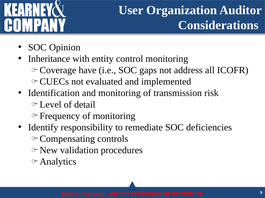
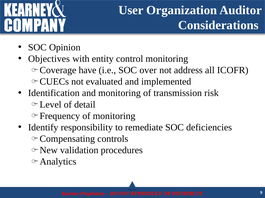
Inheritance: Inheritance -> Objectives
gaps: gaps -> over
